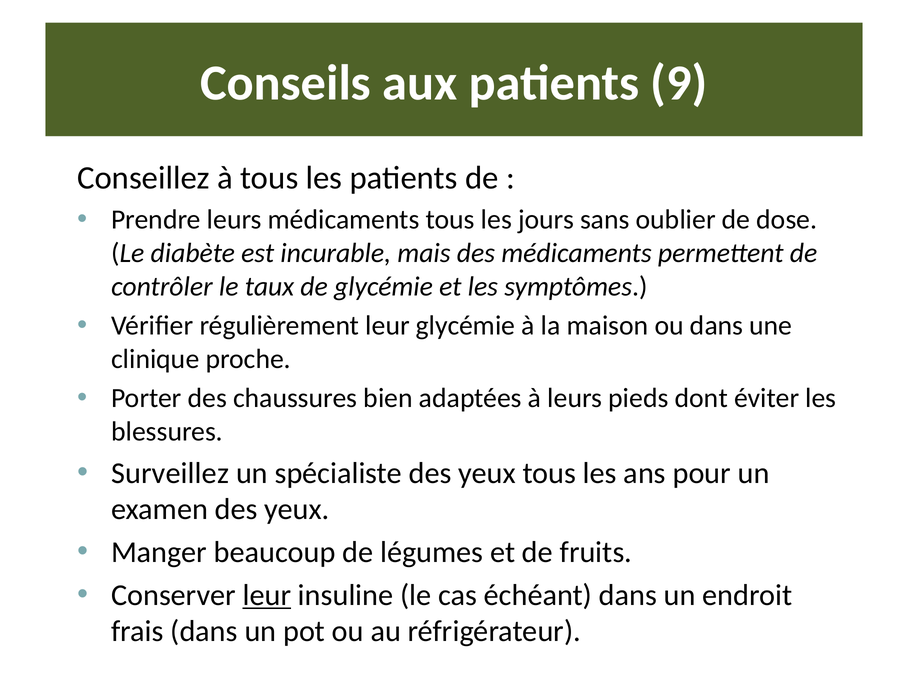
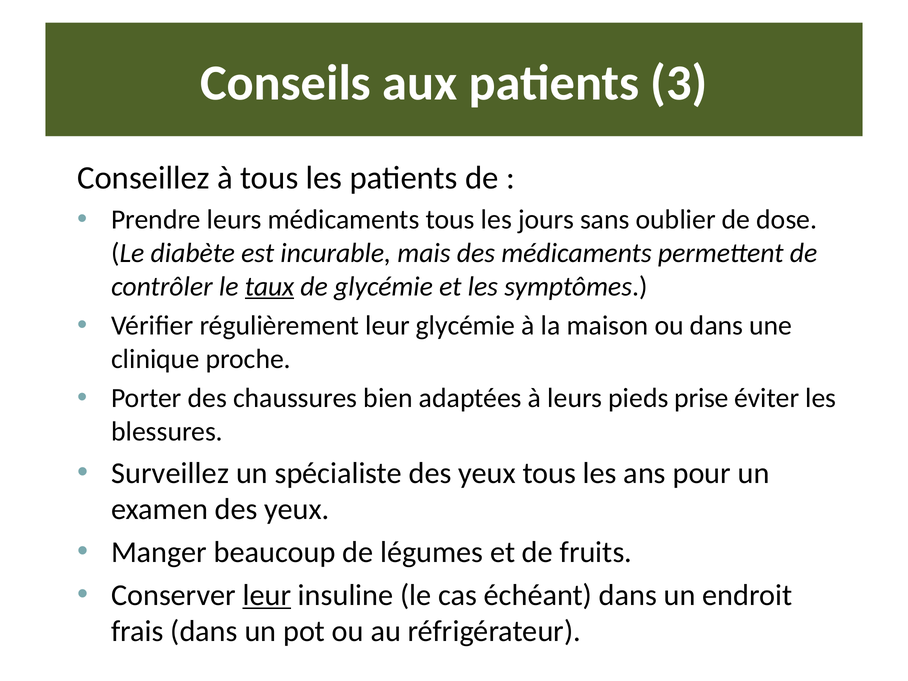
9: 9 -> 3
taux underline: none -> present
dont: dont -> prise
